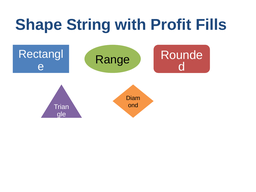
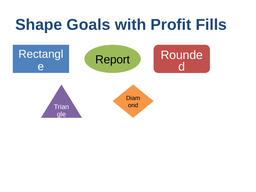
String: String -> Goals
Range: Range -> Report
